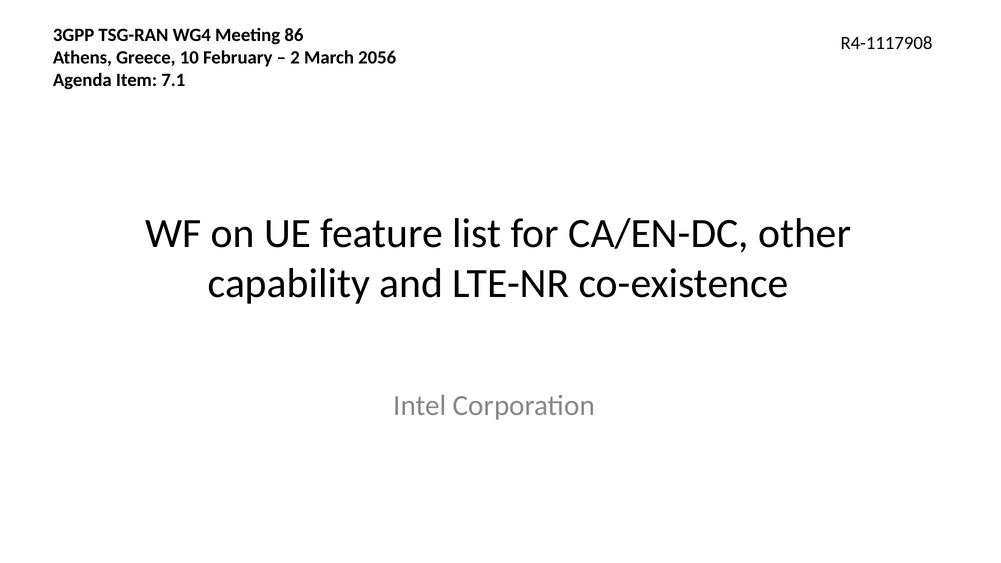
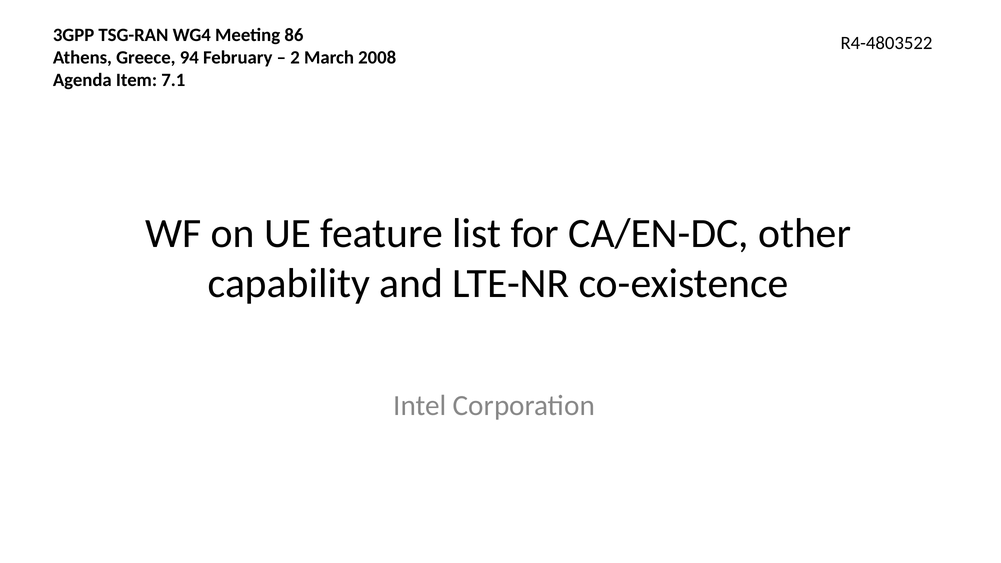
R4-1117908: R4-1117908 -> R4-4803522
10: 10 -> 94
2056: 2056 -> 2008
